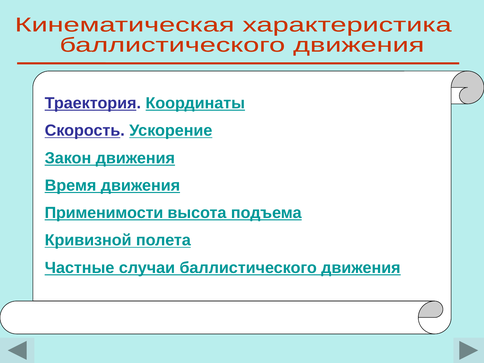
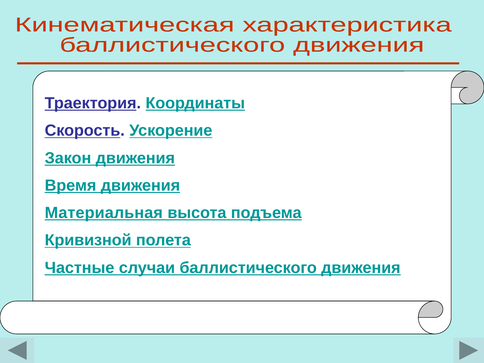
Применимости: Применимости -> Материальная
